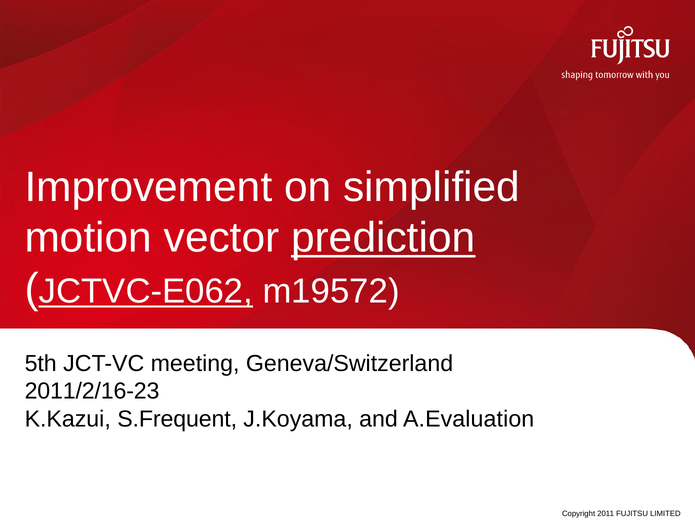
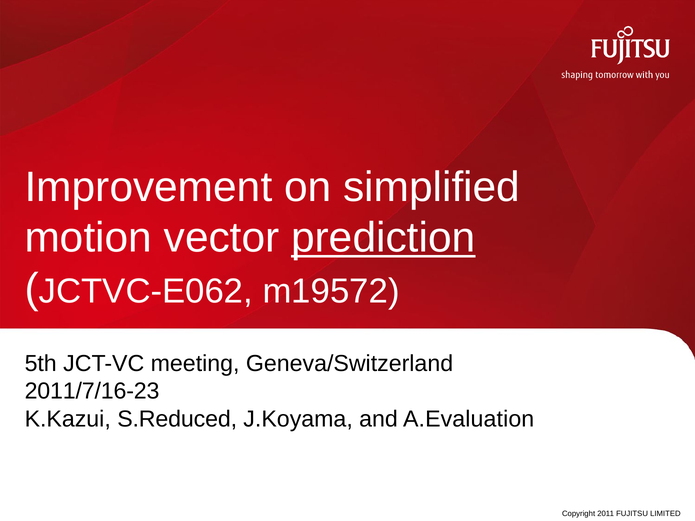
JCTVC-E062 underline: present -> none
2011/2/16-23: 2011/2/16-23 -> 2011/7/16-23
S.Frequent: S.Frequent -> S.Reduced
